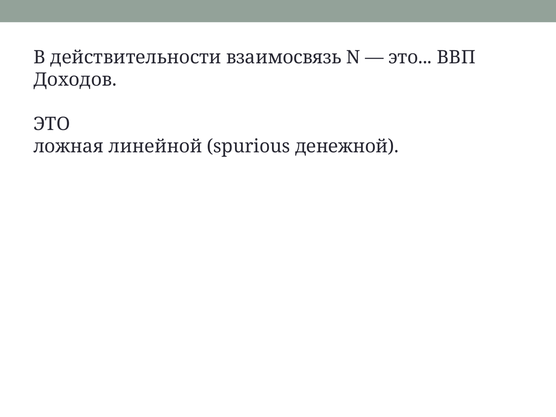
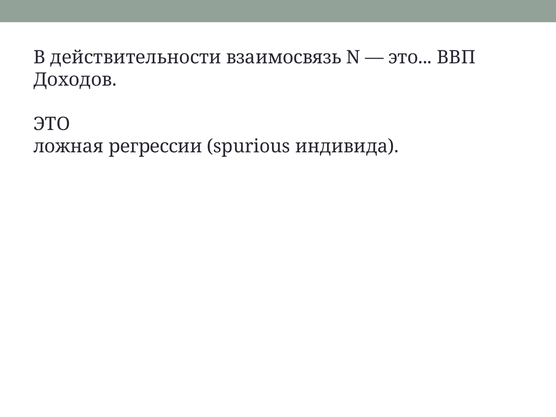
линейной: линейной -> регрессии
денежной: денежной -> индивида
